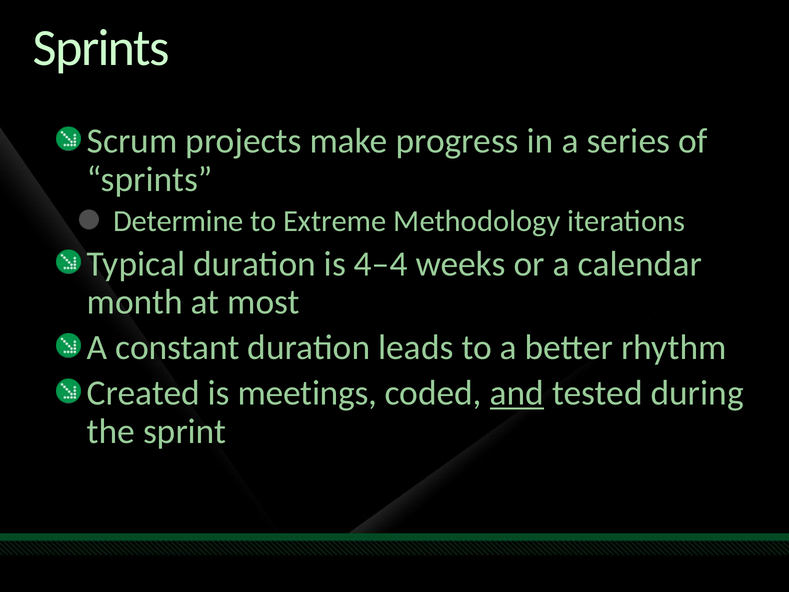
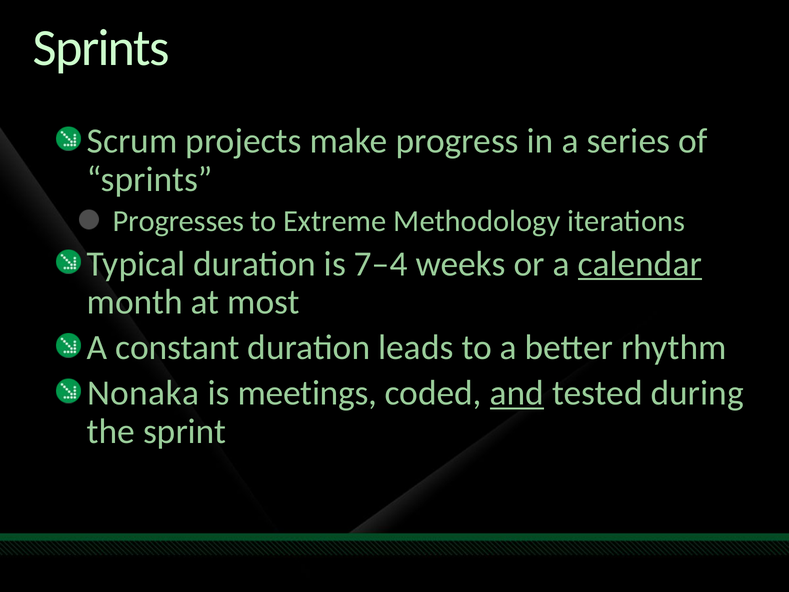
Determine: Determine -> Progresses
4–4: 4–4 -> 7–4
calendar underline: none -> present
Created: Created -> Nonaka
